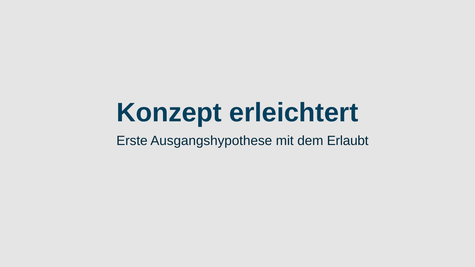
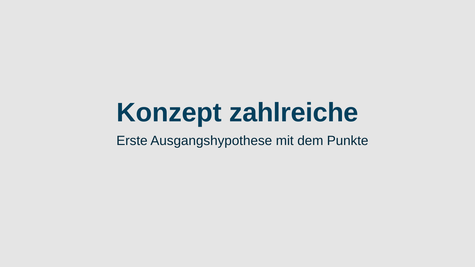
erleichtert: erleichtert -> zahlreiche
Erlaubt: Erlaubt -> Punkte
